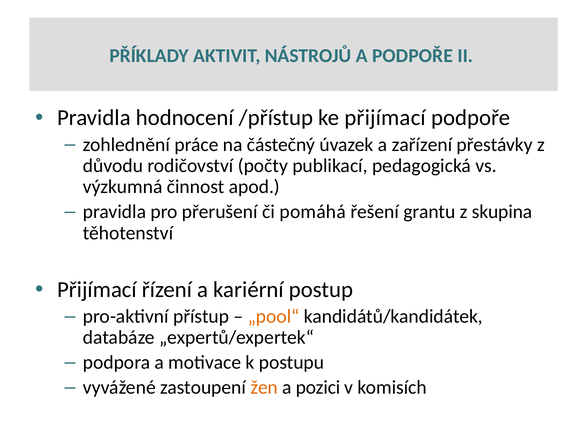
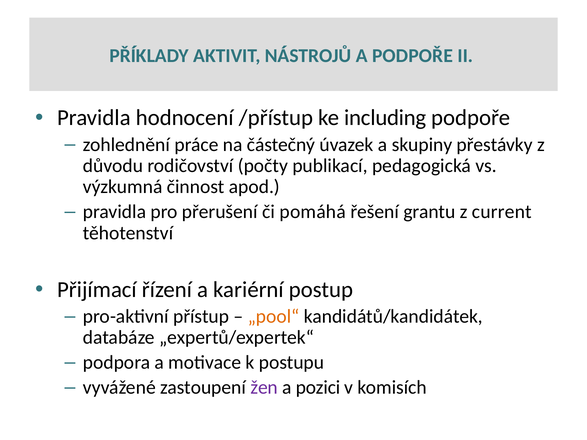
ke přijímací: přijímací -> including
zařízení: zařízení -> skupiny
skupina: skupina -> current
žen colour: orange -> purple
